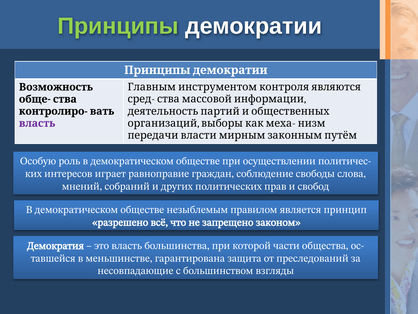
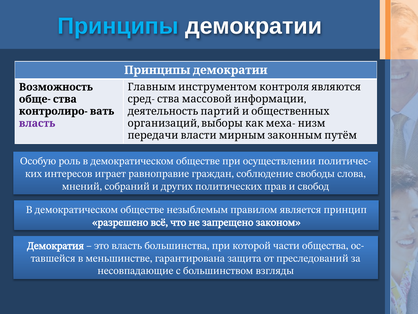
Принципы colour: light green -> light blue
